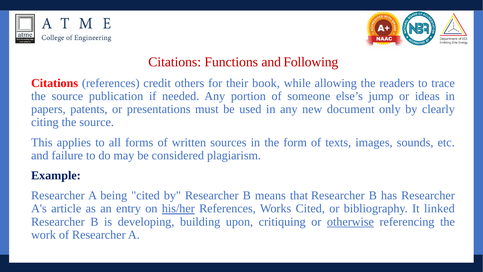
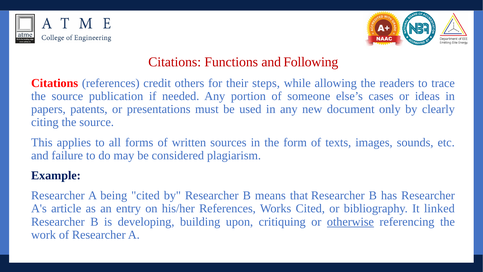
book: book -> steps
jump: jump -> cases
his/her underline: present -> none
